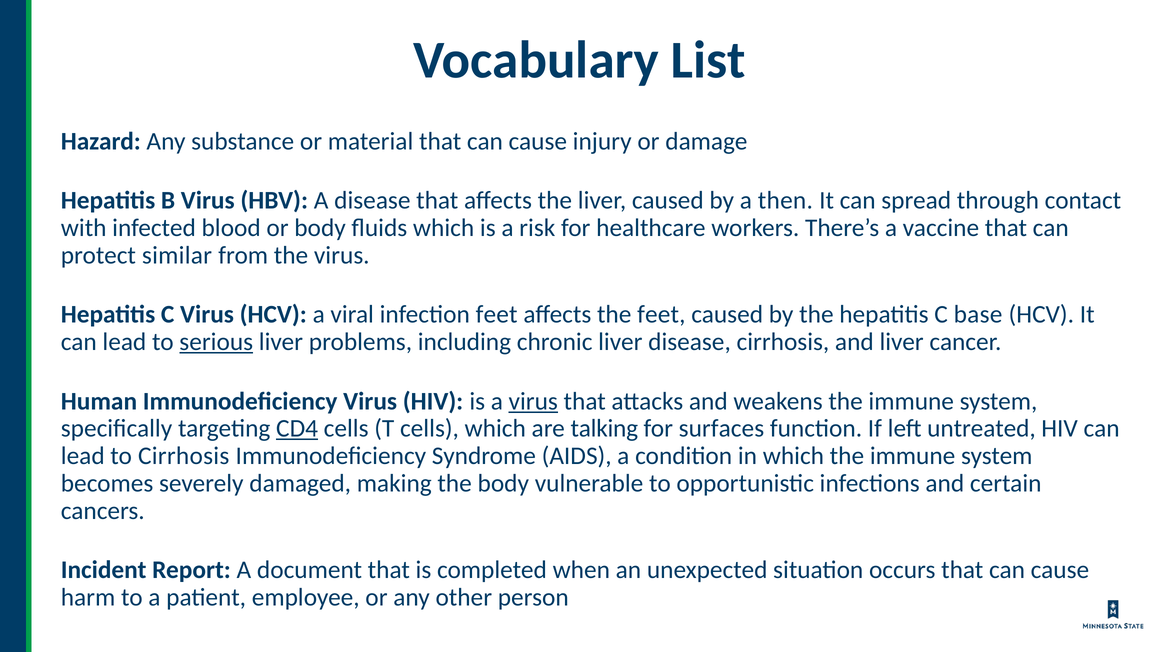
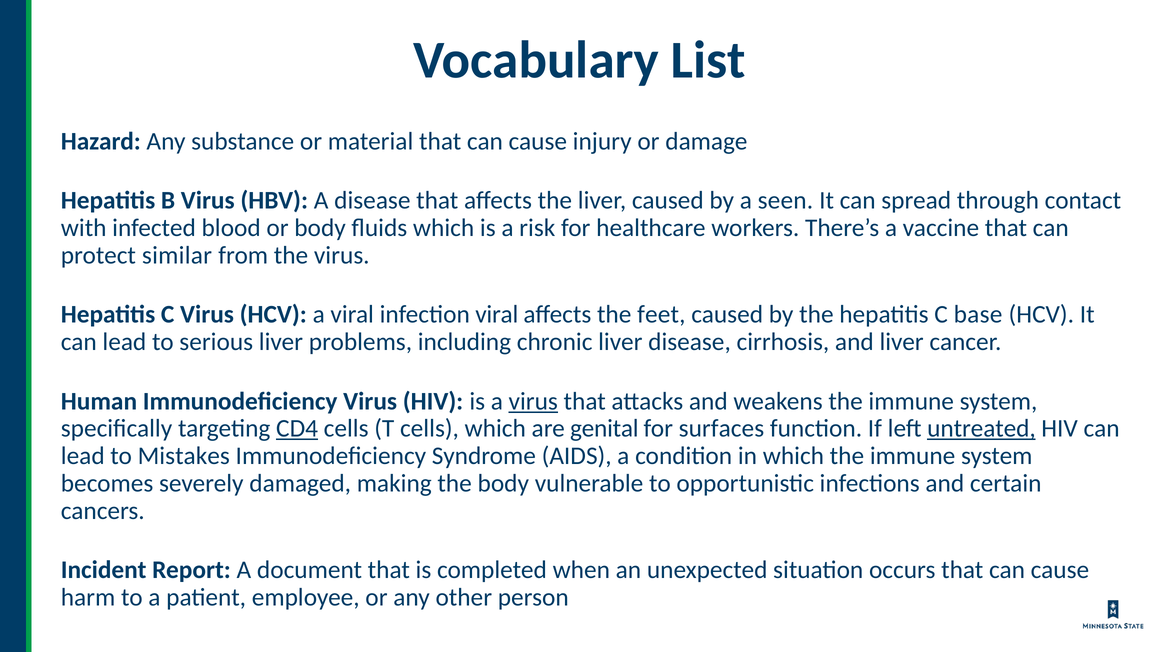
then: then -> seen
infection feet: feet -> viral
serious underline: present -> none
talking: talking -> genital
untreated underline: none -> present
to Cirrhosis: Cirrhosis -> Mistakes
